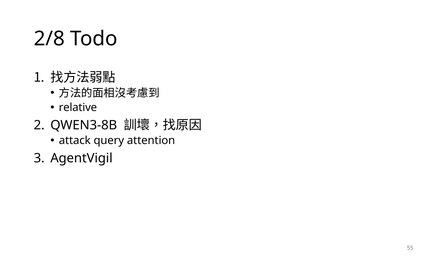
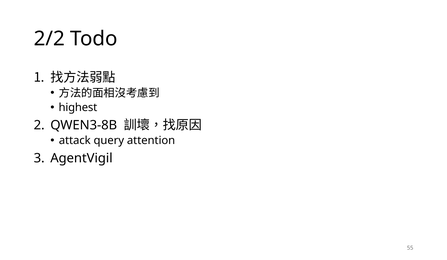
2/8: 2/8 -> 2/2
relative: relative -> highest
